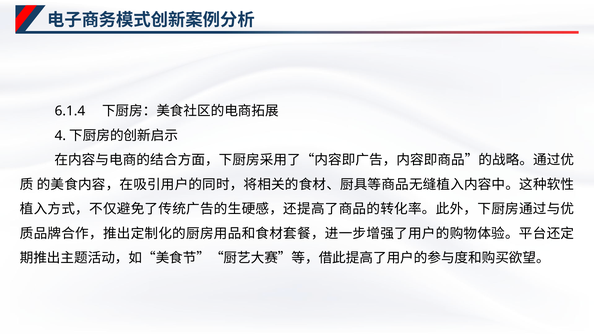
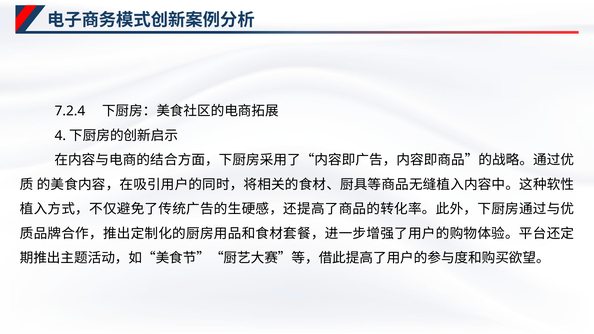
6.1.4: 6.1.4 -> 7.2.4
